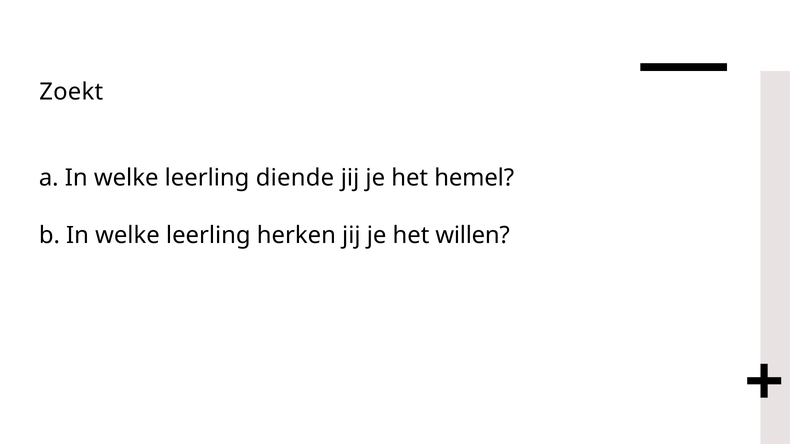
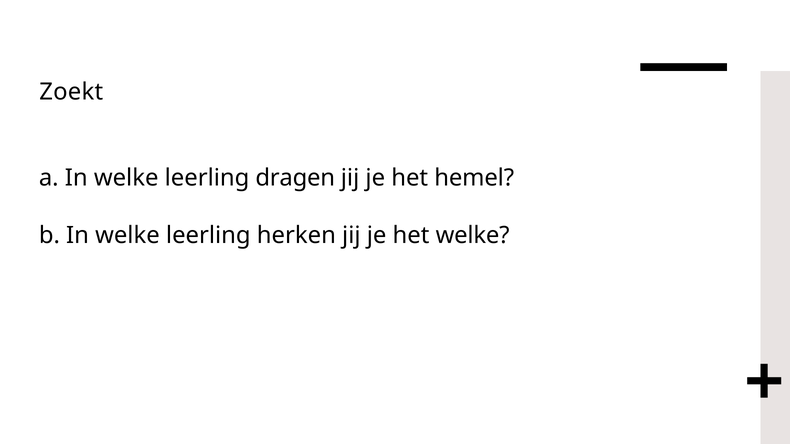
diende: diende -> dragen
het willen: willen -> welke
